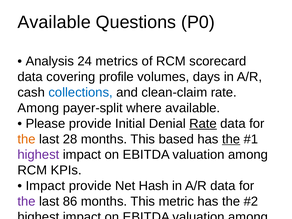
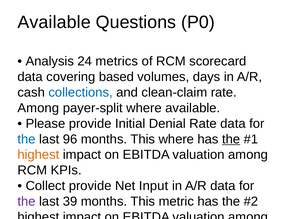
profile: profile -> based
Rate at (203, 124) underline: present -> none
the at (26, 139) colour: orange -> blue
28: 28 -> 96
This based: based -> where
highest at (38, 155) colour: purple -> orange
Impact at (45, 186): Impact -> Collect
Hash: Hash -> Input
86: 86 -> 39
